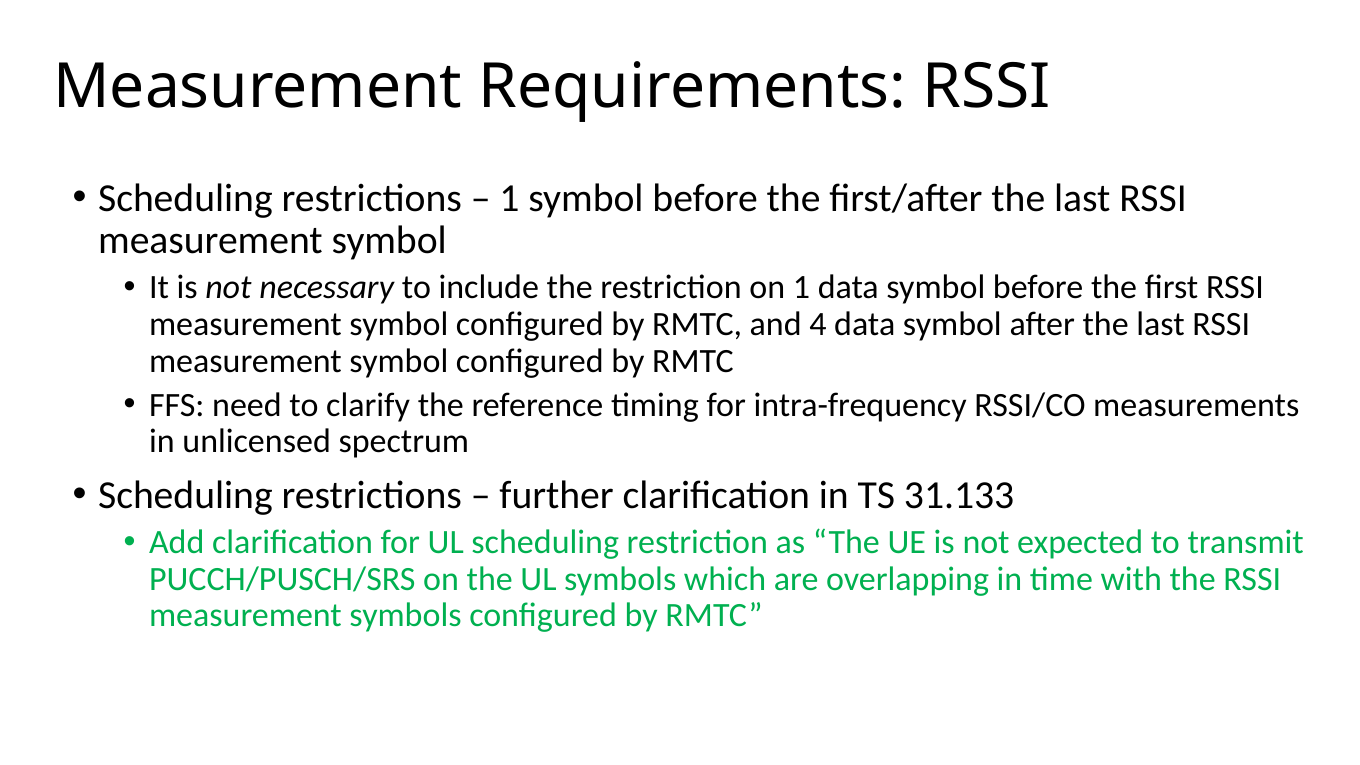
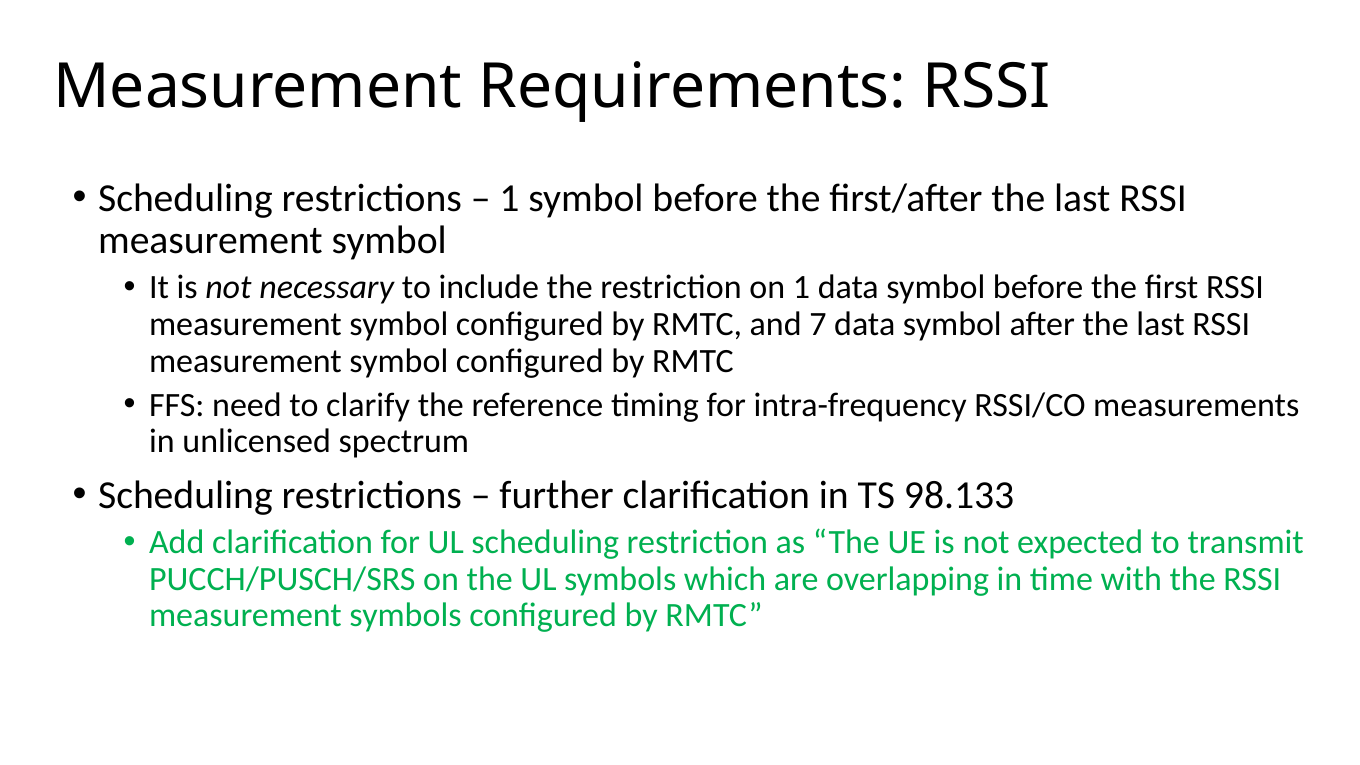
4: 4 -> 7
31.133: 31.133 -> 98.133
